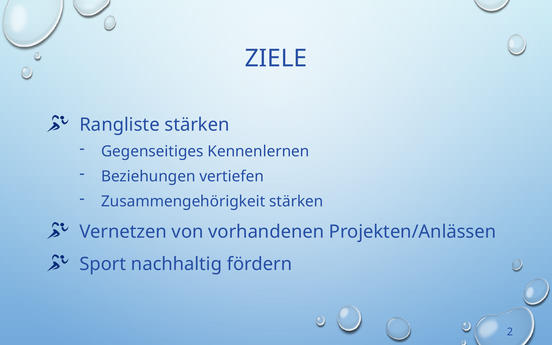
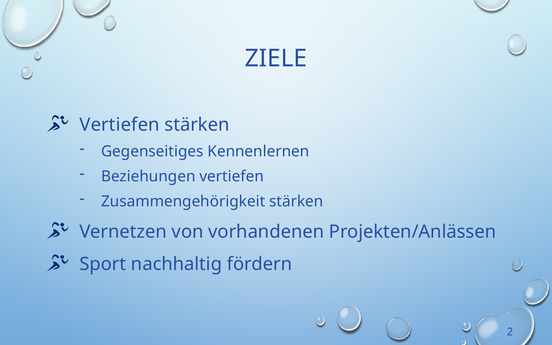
Rangliste at (120, 125): Rangliste -> Vertiefen
